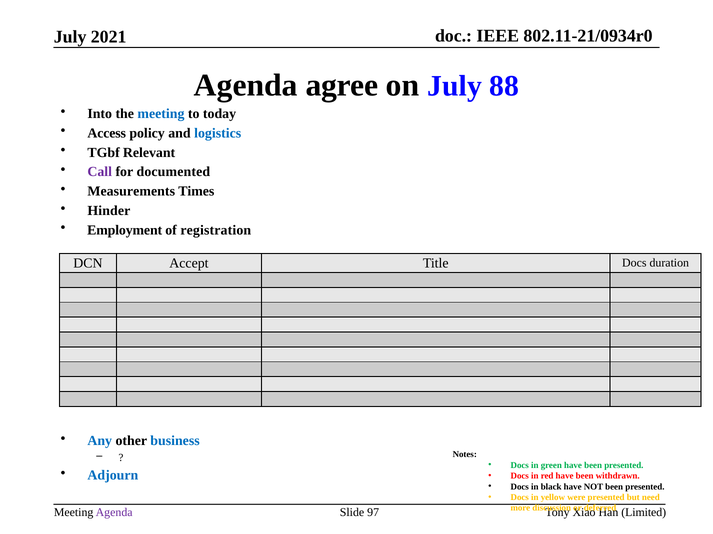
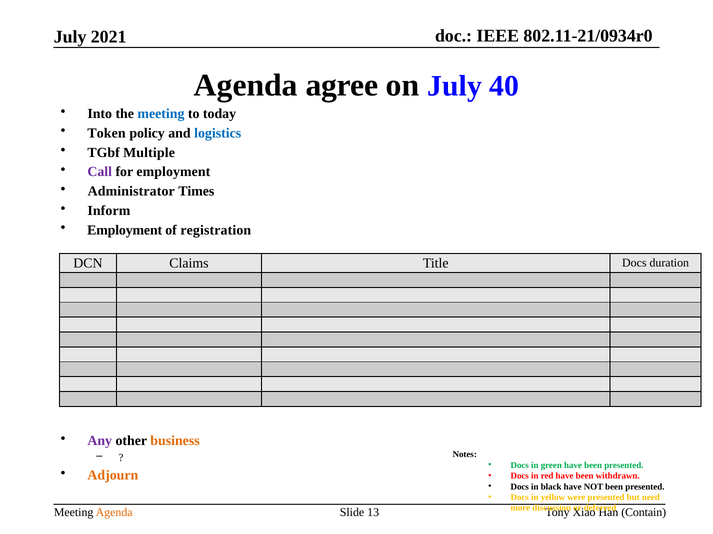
88: 88 -> 40
Access: Access -> Token
Relevant: Relevant -> Multiple
for documented: documented -> employment
Measurements: Measurements -> Administrator
Hinder: Hinder -> Inform
Accept: Accept -> Claims
Any colour: blue -> purple
business colour: blue -> orange
Adjourn colour: blue -> orange
Agenda at (114, 513) colour: purple -> orange
97: 97 -> 13
Limited: Limited -> Contain
